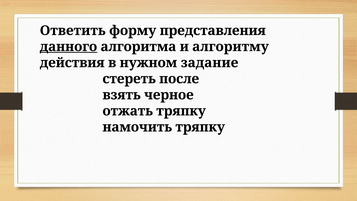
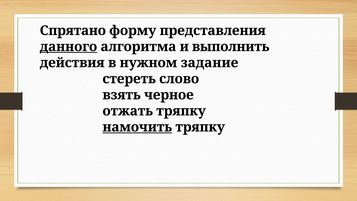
Ответить: Ответить -> Спрятано
алгоритму: алгоритму -> выполнить
после: после -> слово
намочить underline: none -> present
